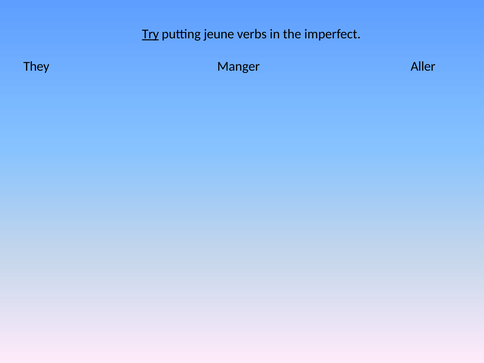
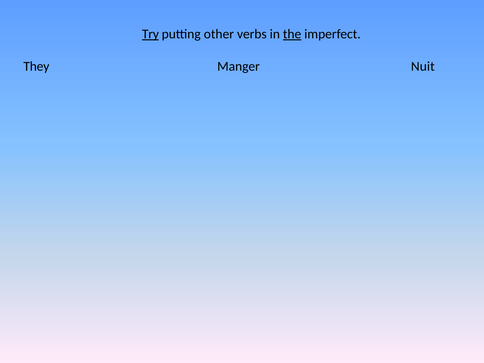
jeune: jeune -> other
the underline: none -> present
Aller: Aller -> Nuit
